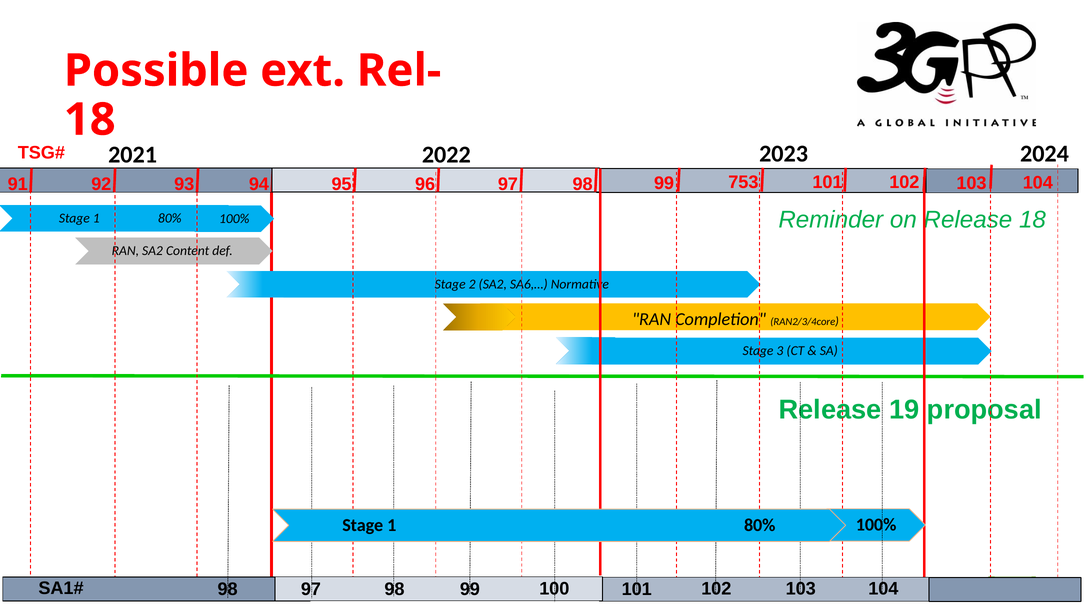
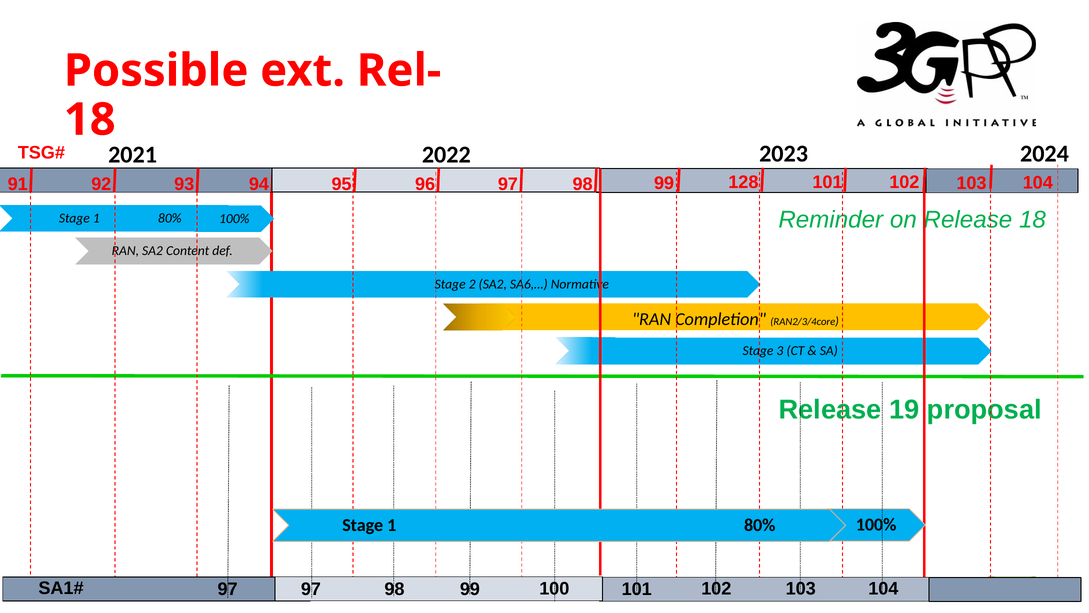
753: 753 -> 128
98 at (228, 589): 98 -> 97
